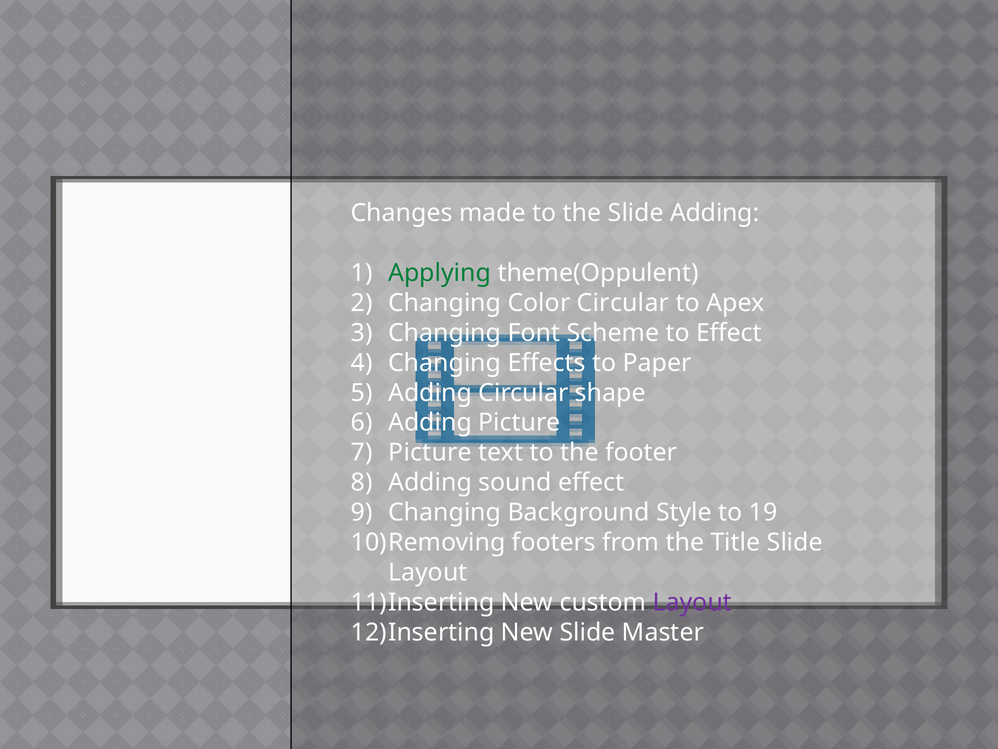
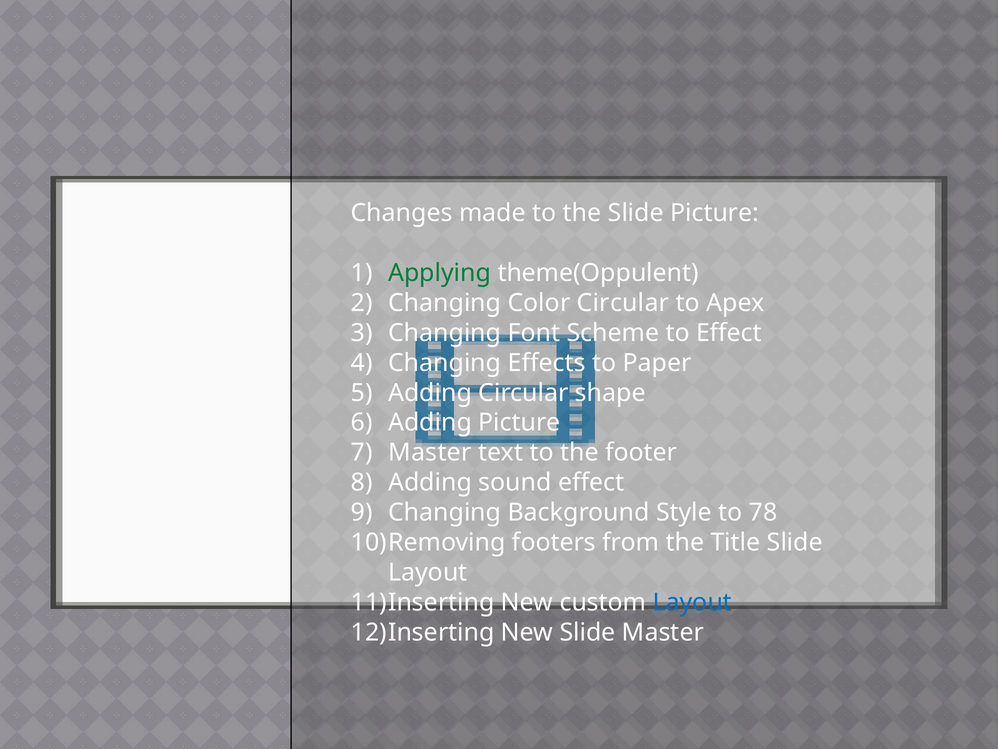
Slide Adding: Adding -> Picture
Picture at (430, 452): Picture -> Master
19: 19 -> 78
Layout at (692, 602) colour: purple -> blue
